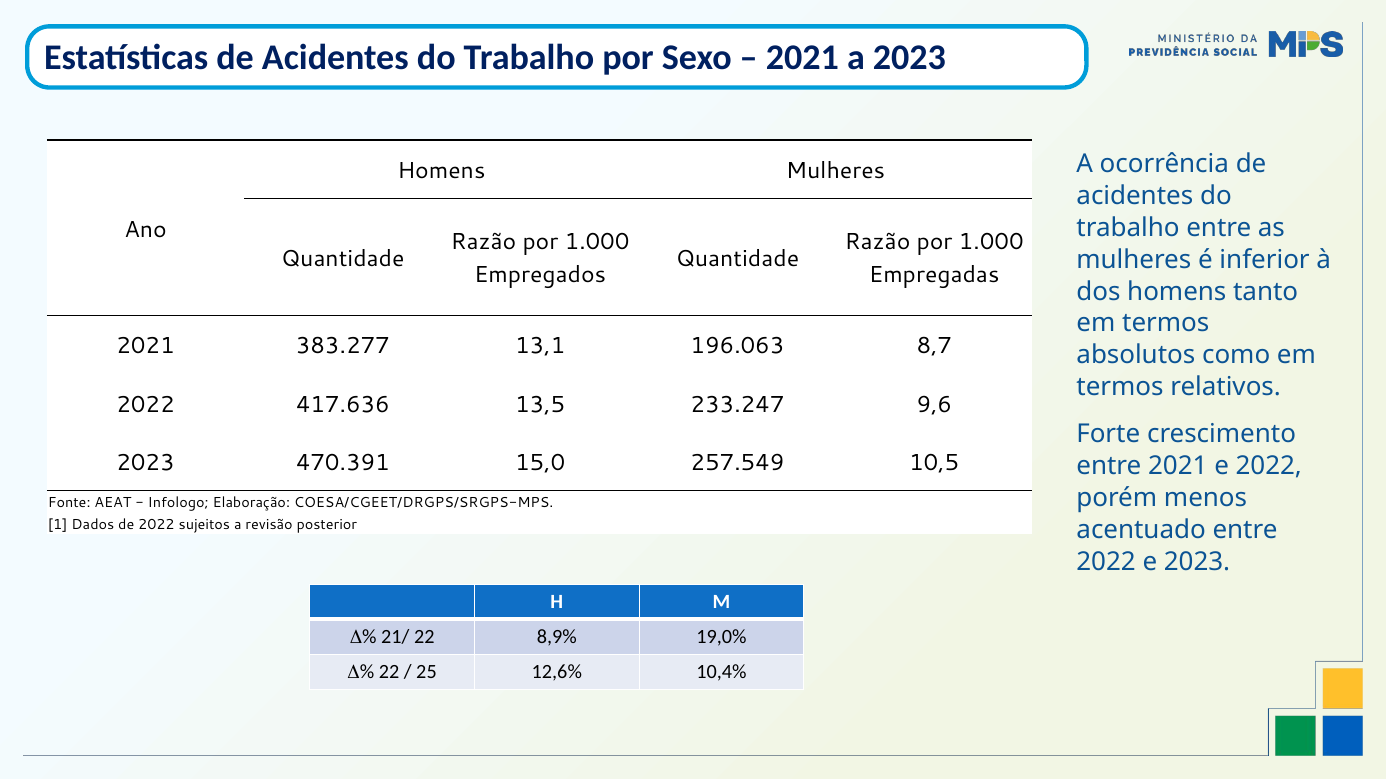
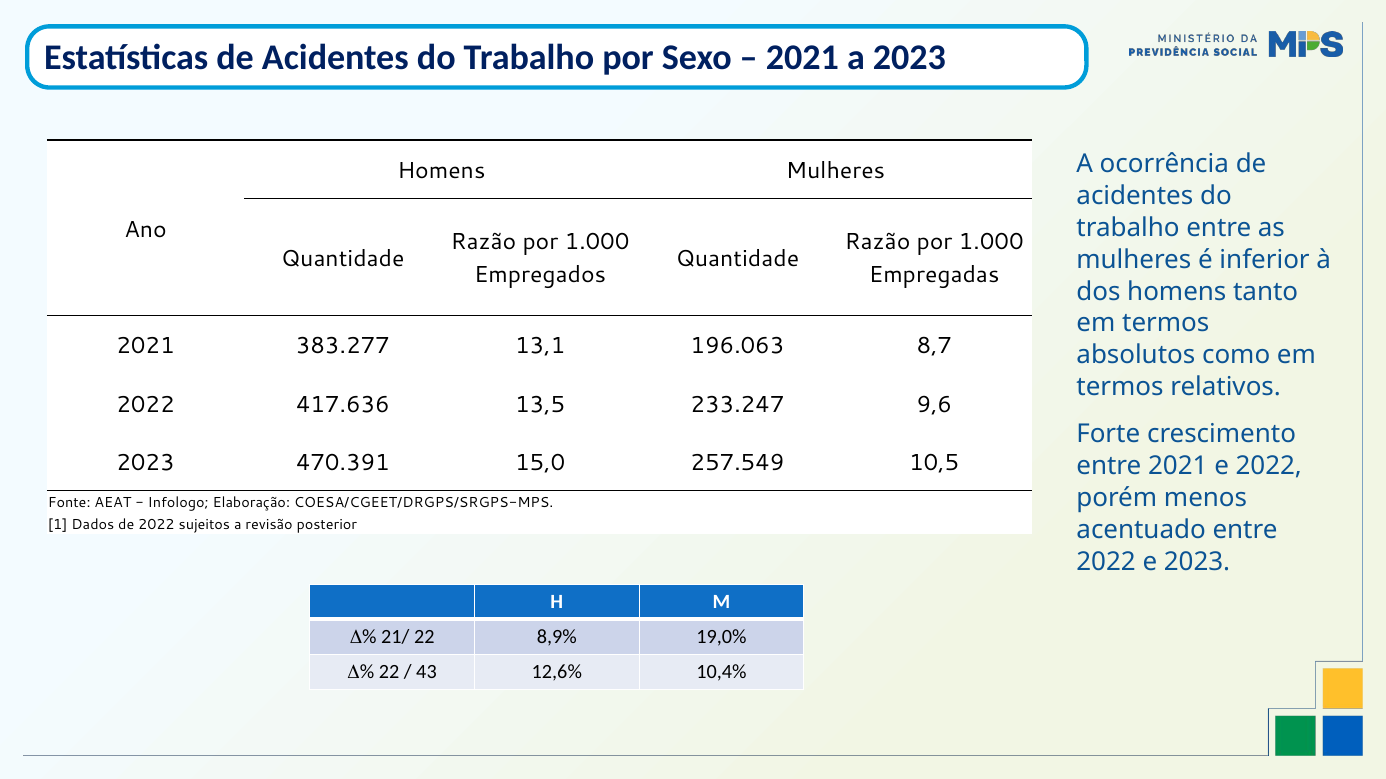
25: 25 -> 43
